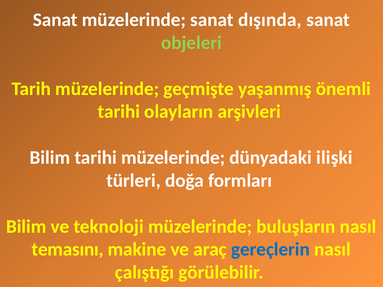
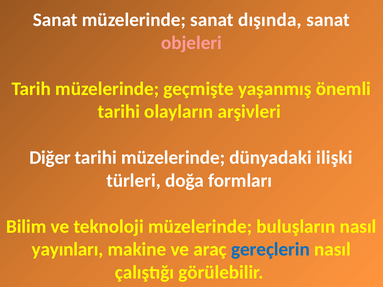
objeleri colour: light green -> pink
Bilim at (50, 158): Bilim -> Diğer
temasını: temasını -> yayınları
